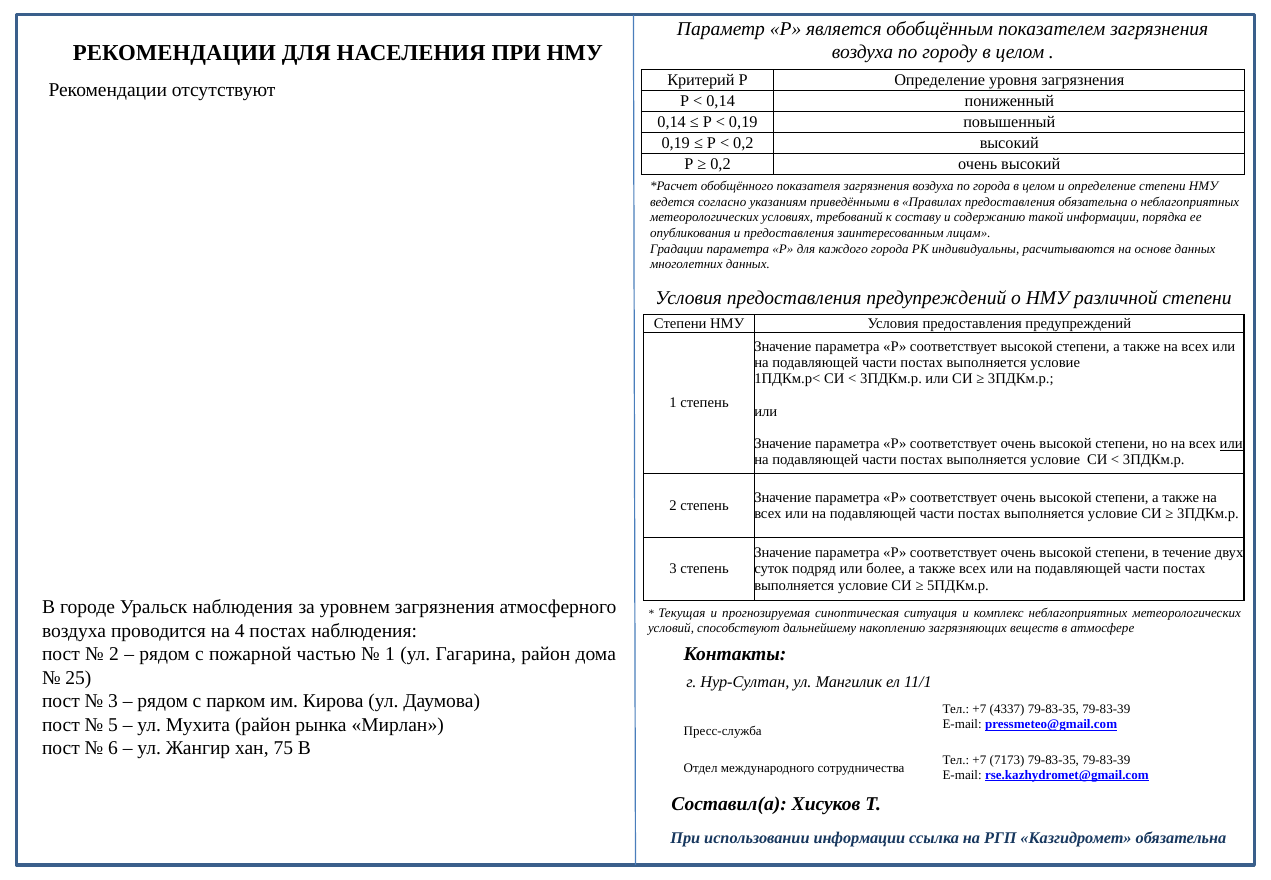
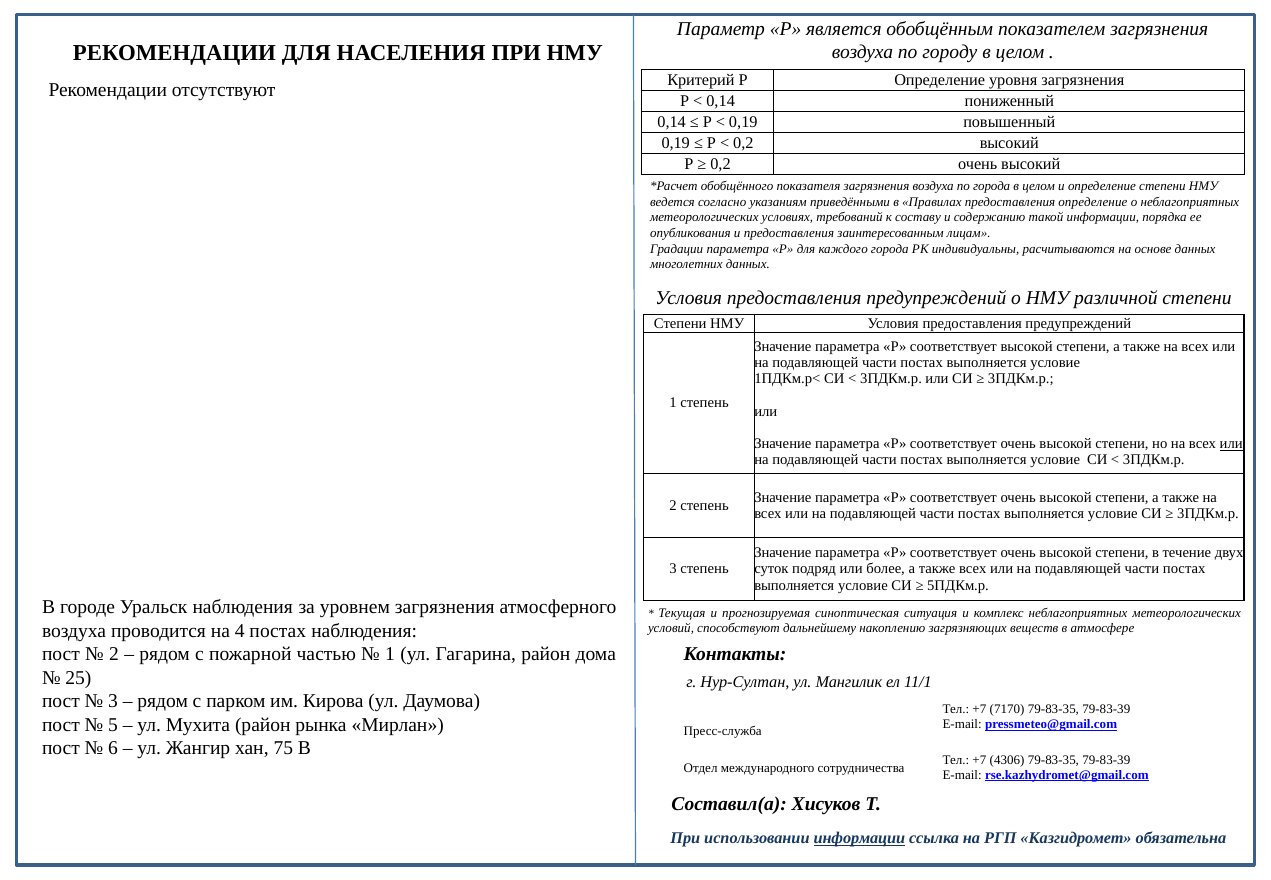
предоставления обязательна: обязательна -> определение
4337: 4337 -> 7170
7173: 7173 -> 4306
информации at (859, 838) underline: none -> present
